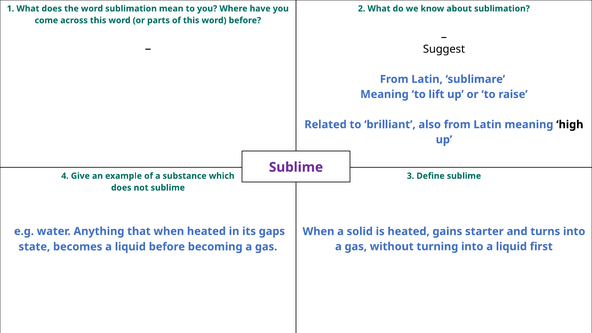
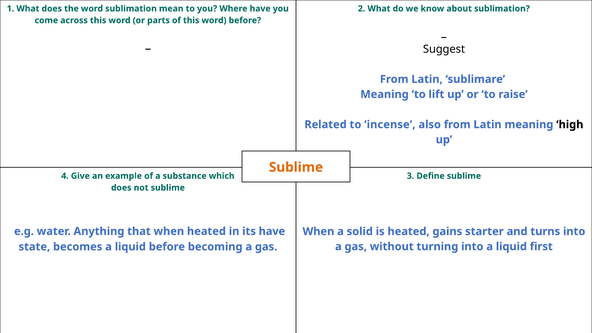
brilliant: brilliant -> incense
Sublime at (296, 167) colour: purple -> orange
its gaps: gaps -> have
